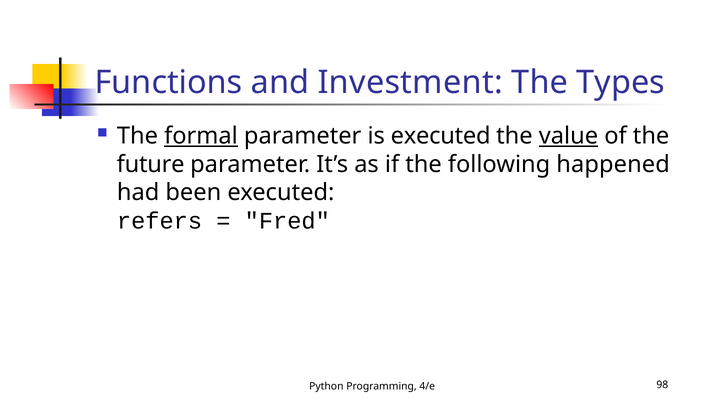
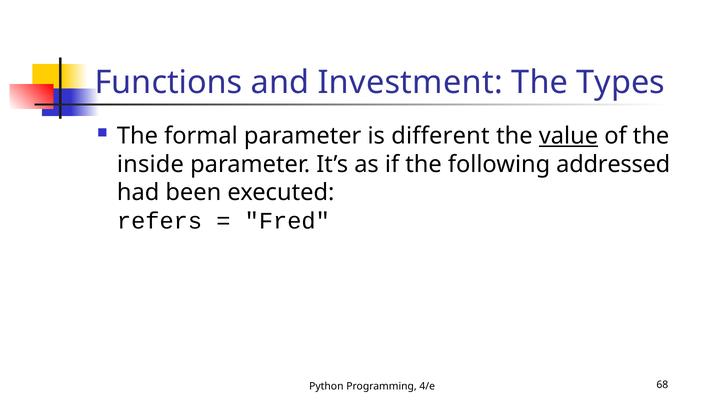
formal underline: present -> none
is executed: executed -> different
future: future -> inside
happened: happened -> addressed
98: 98 -> 68
